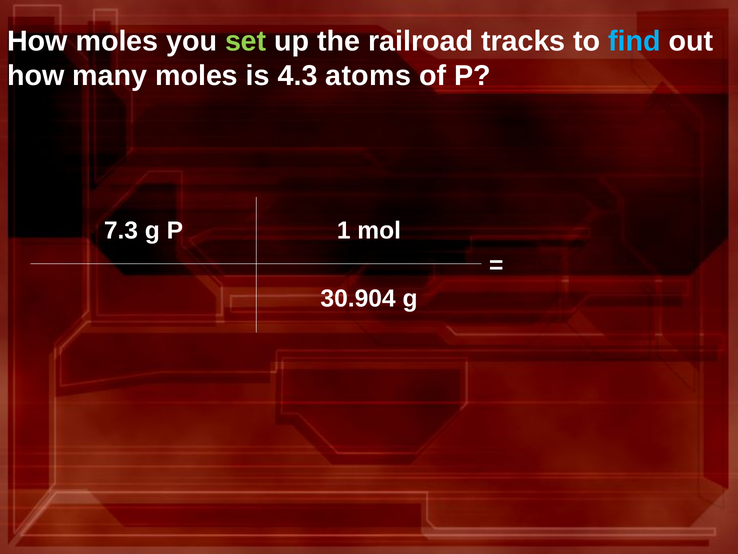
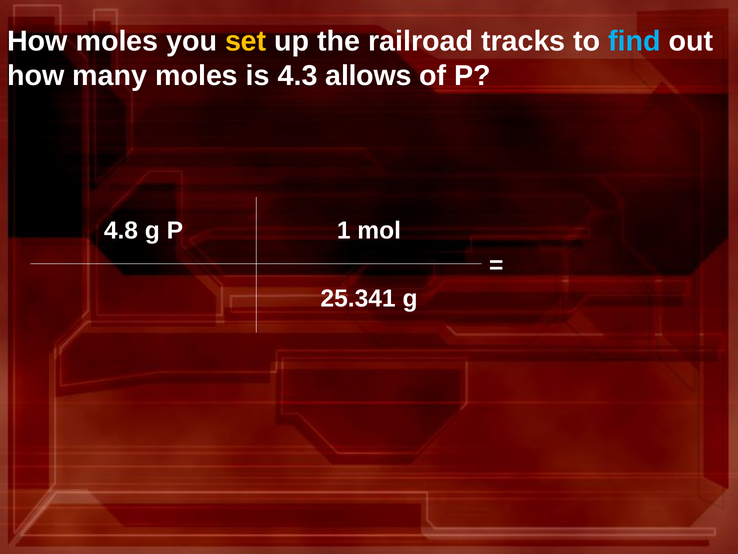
set colour: light green -> yellow
atoms: atoms -> allows
7.3: 7.3 -> 4.8
30.904: 30.904 -> 25.341
